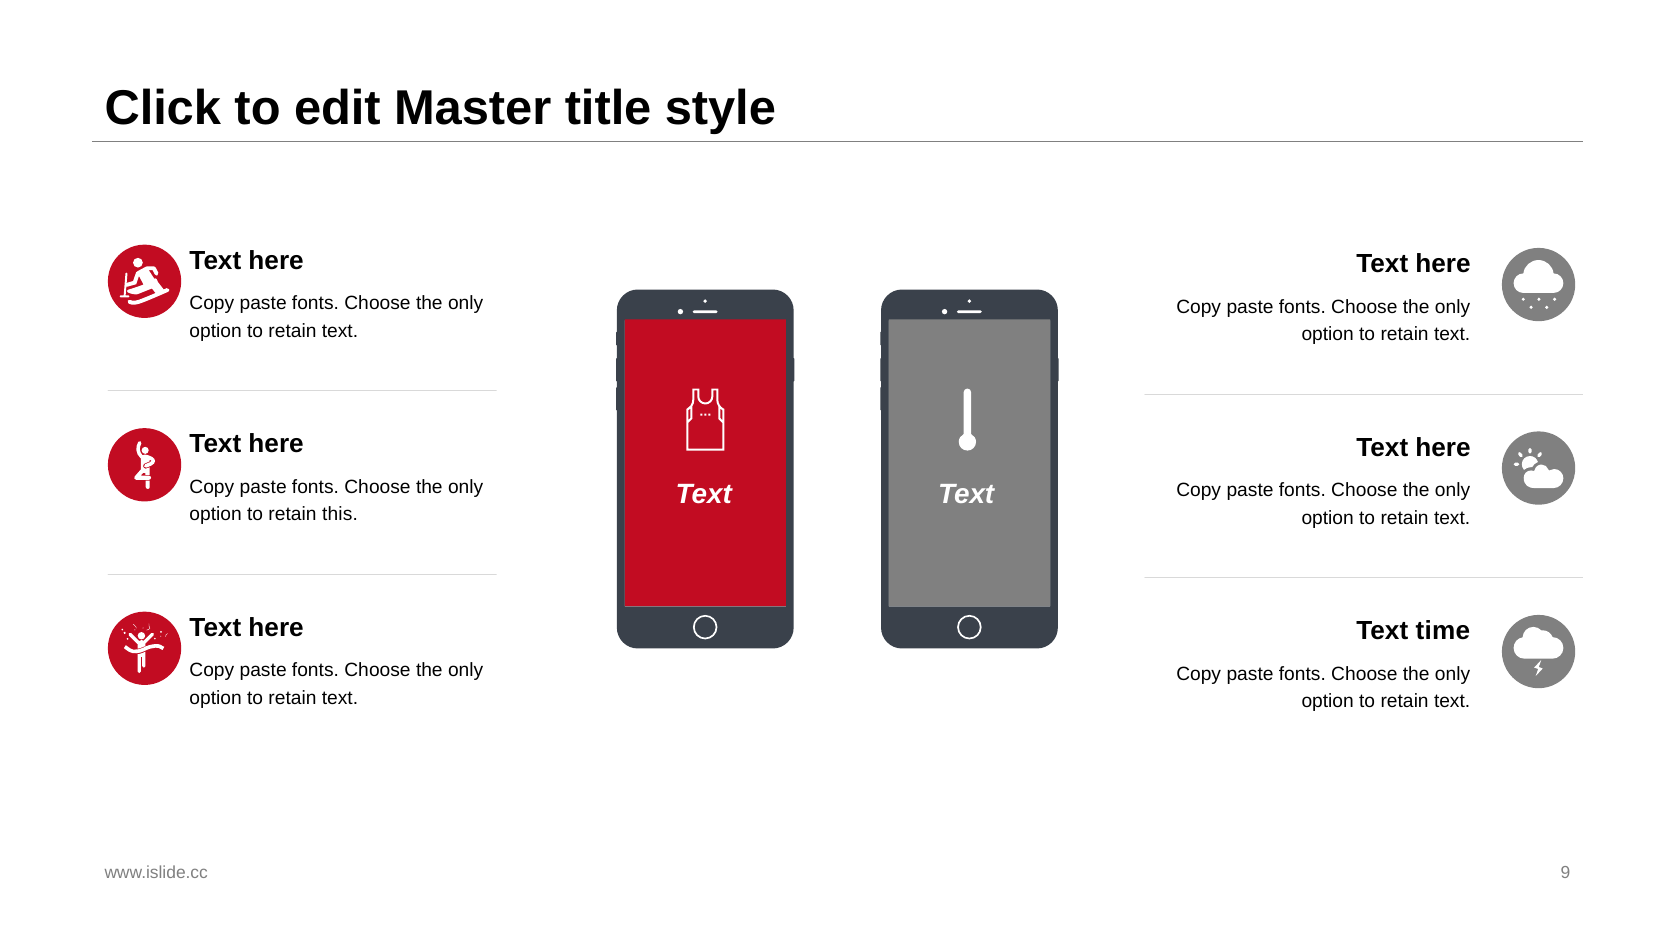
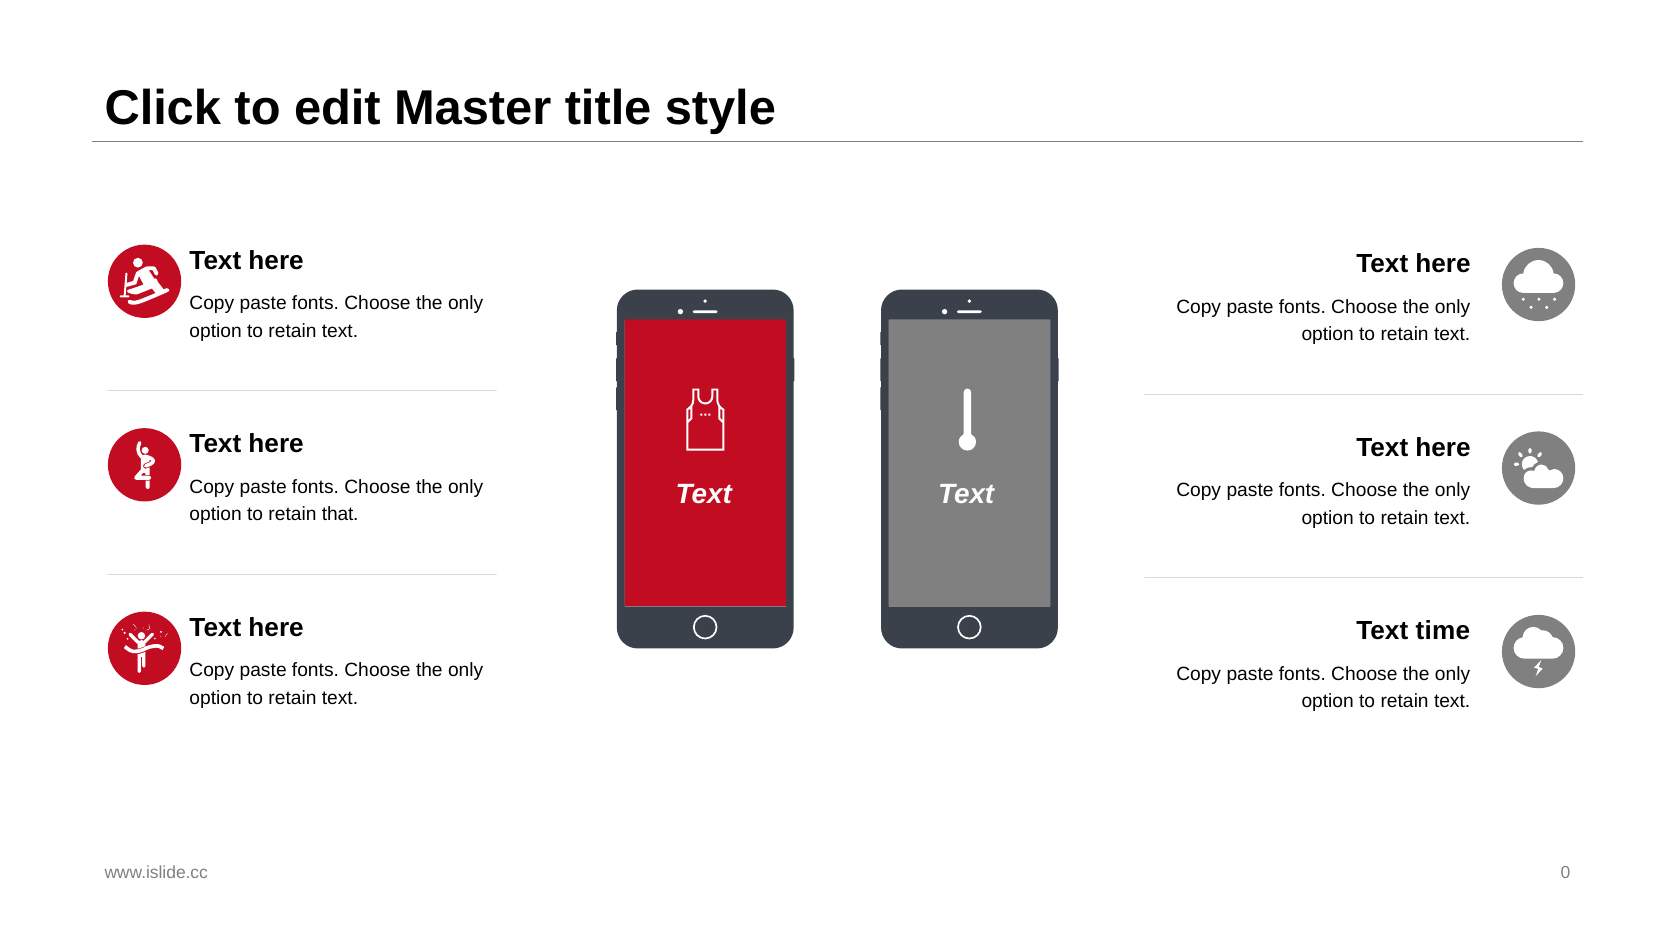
this: this -> that
9: 9 -> 0
